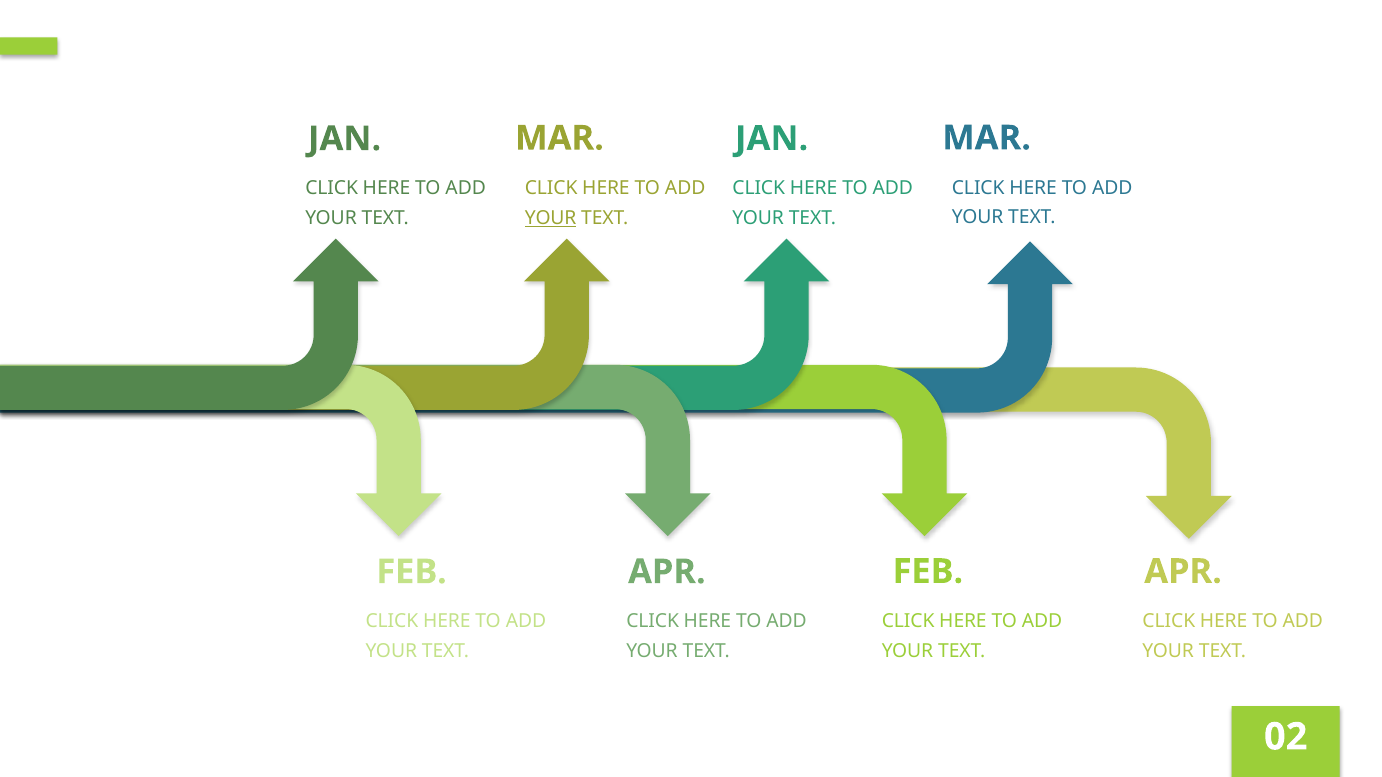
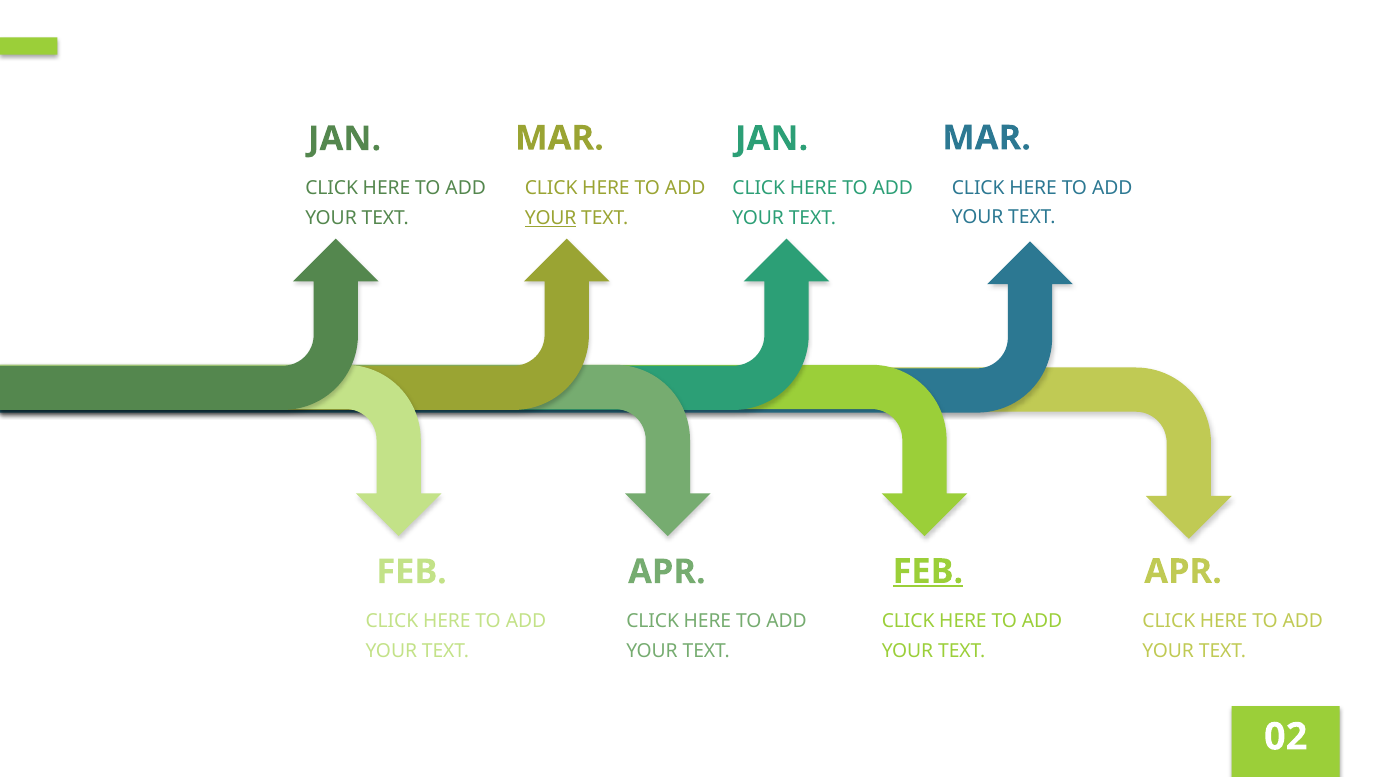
FEB at (928, 572) underline: none -> present
